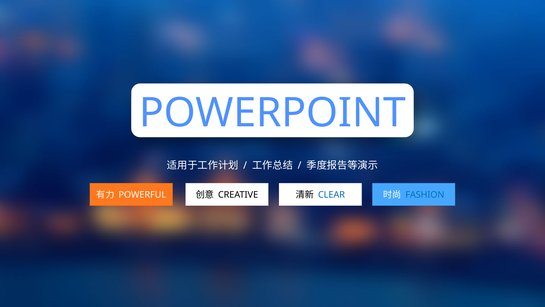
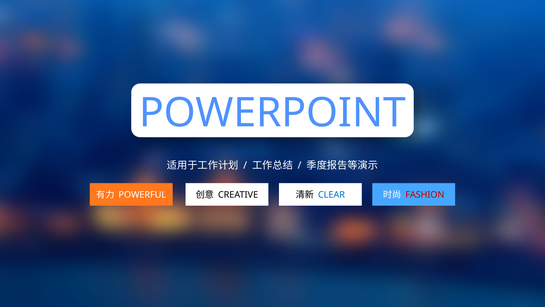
FASHION colour: blue -> red
